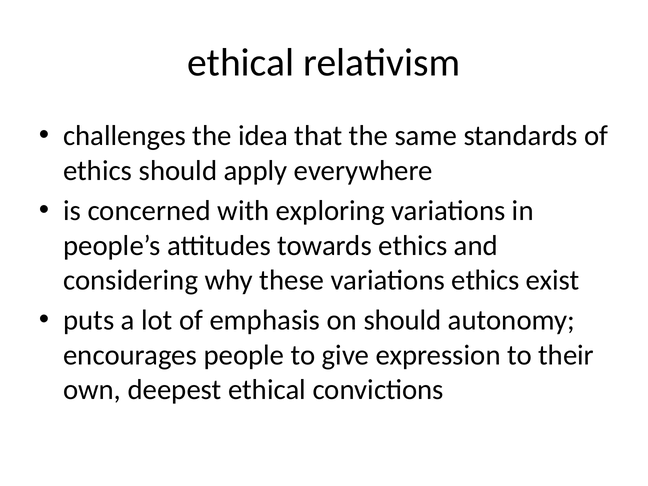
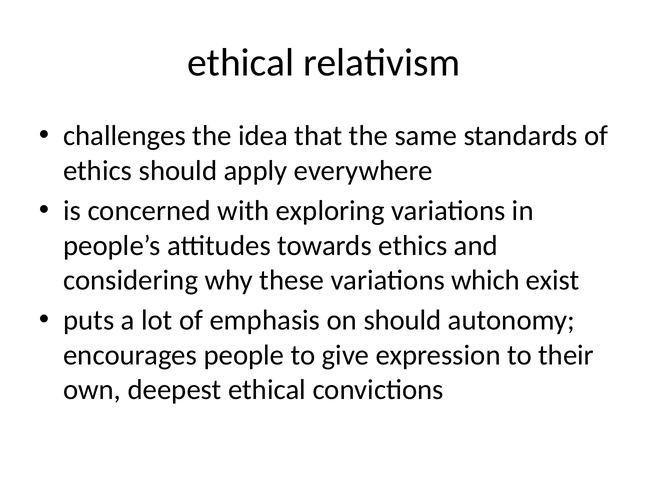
variations ethics: ethics -> which
